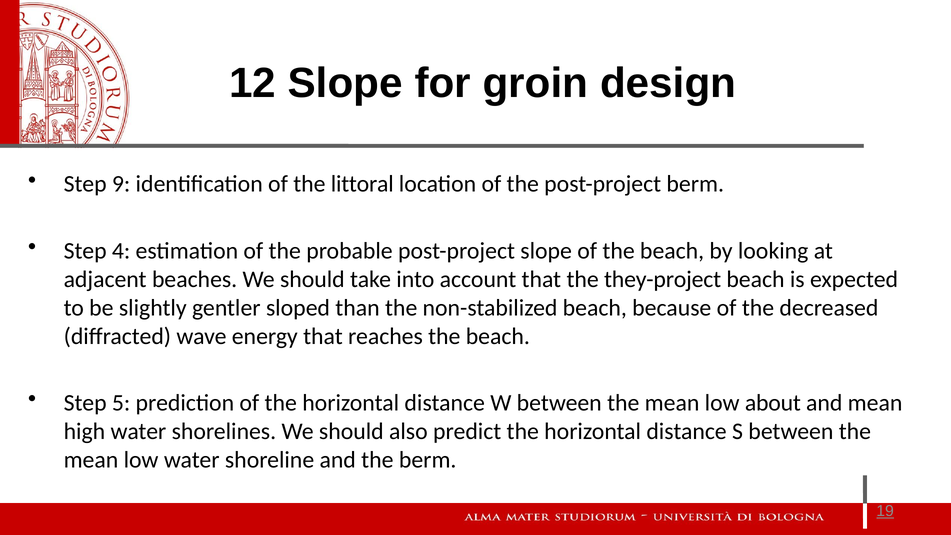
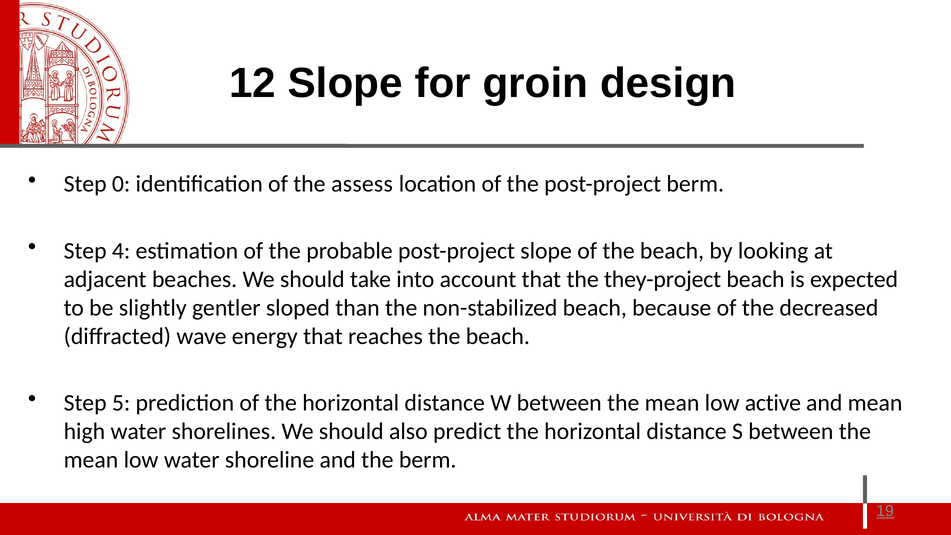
9: 9 -> 0
littoral: littoral -> assess
about: about -> active
